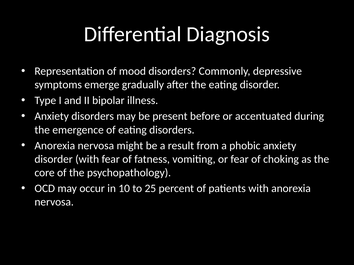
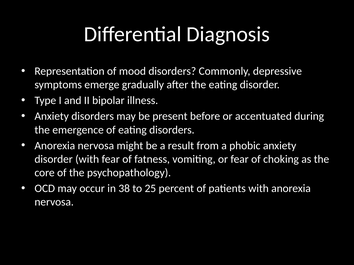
10: 10 -> 38
